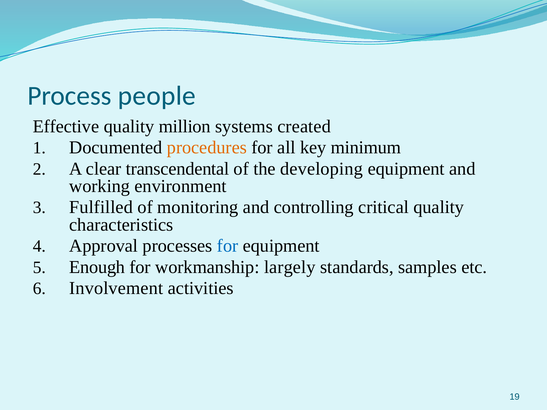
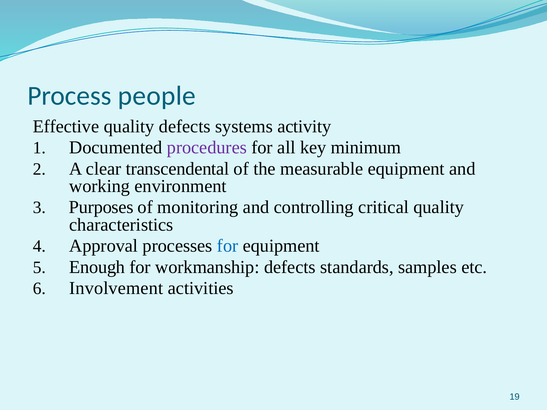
quality million: million -> defects
created: created -> activity
procedures colour: orange -> purple
developing: developing -> measurable
Fulfilled: Fulfilled -> Purposes
workmanship largely: largely -> defects
